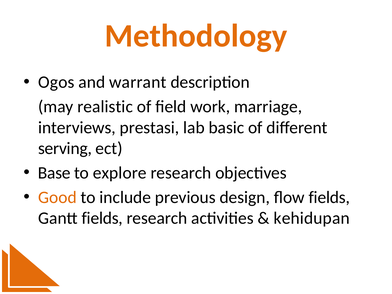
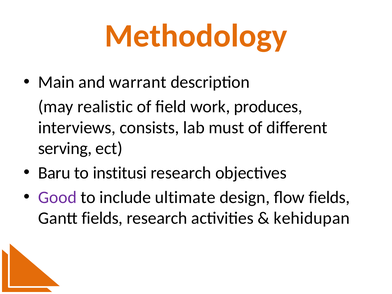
Ogos: Ogos -> Main
marriage: marriage -> produces
prestasi: prestasi -> consists
basic: basic -> must
Base: Base -> Baru
explore: explore -> institusi
Good colour: orange -> purple
previous: previous -> ultimate
